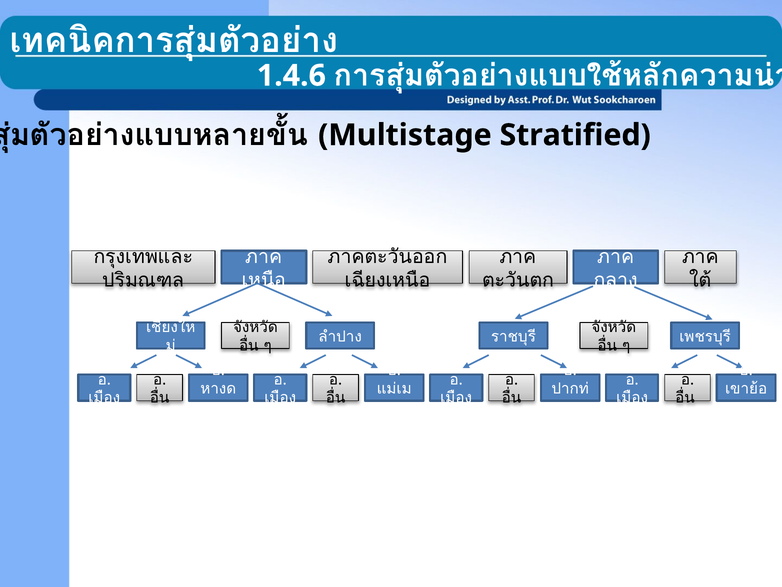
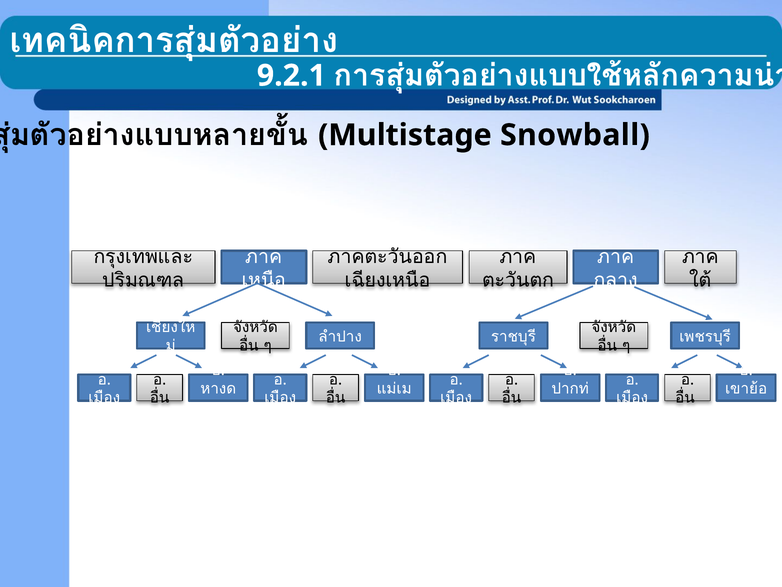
1.4.6: 1.4.6 -> 9.2.1
Stratified: Stratified -> Snowball
